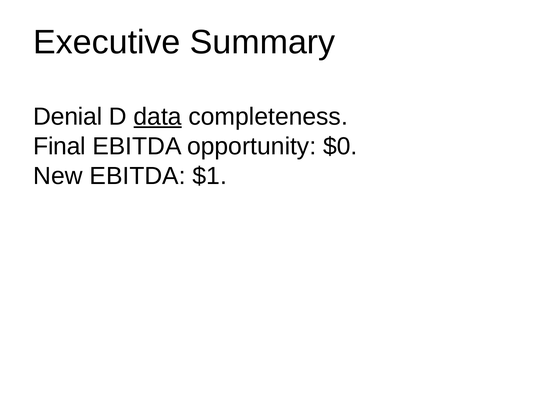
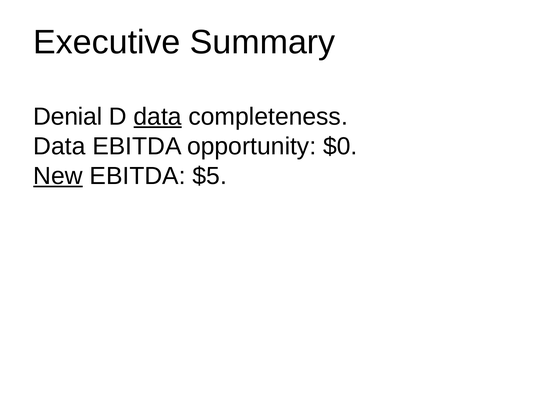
Final at (59, 146): Final -> Data
New underline: none -> present
$1: $1 -> $5
